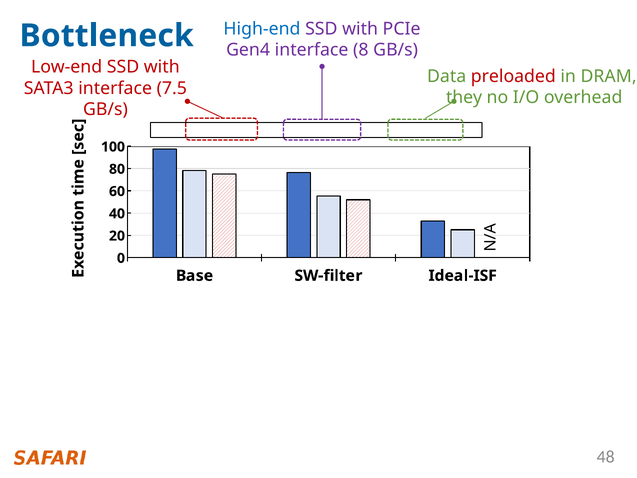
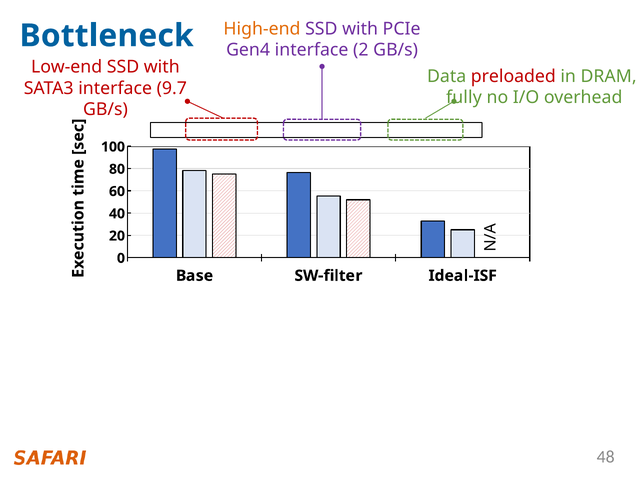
High-end colour: blue -> orange
8: 8 -> 2
7.5: 7.5 -> 9.7
they: they -> fully
